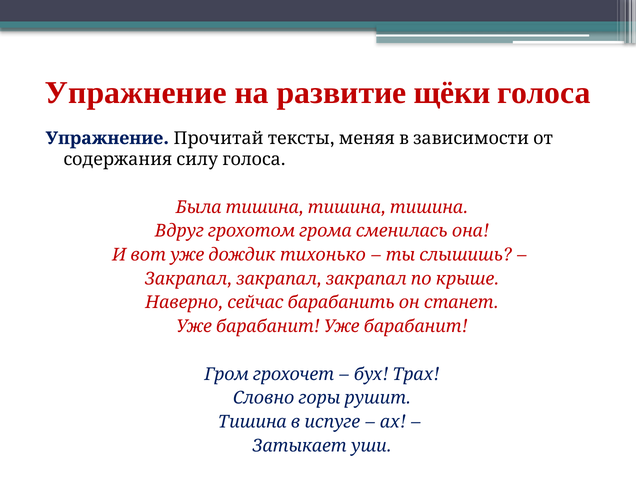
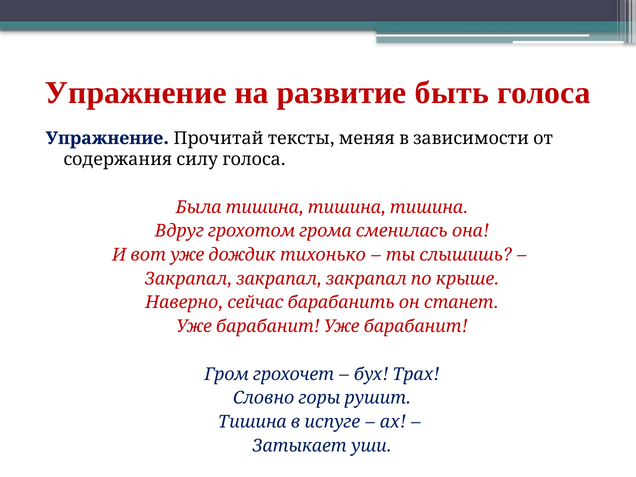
щёки: щёки -> быть
